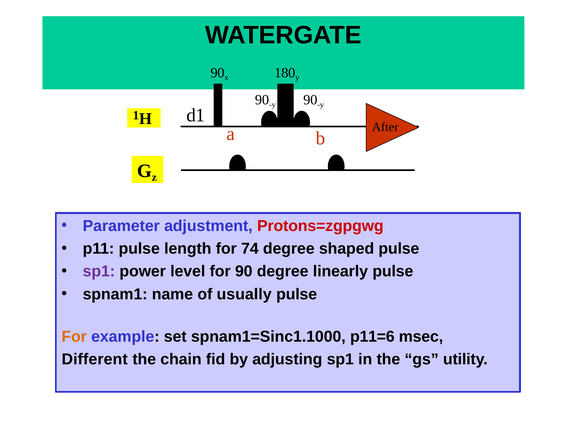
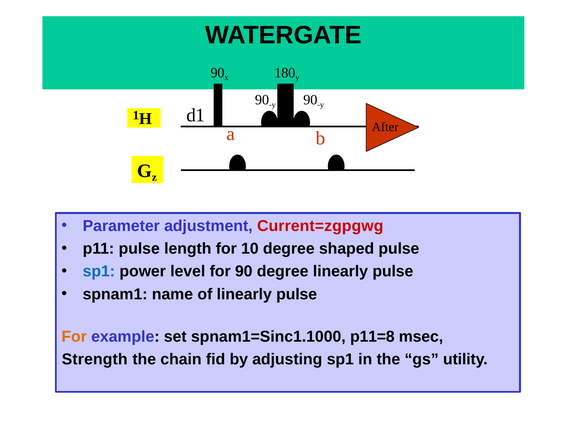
Protons=zgpgwg: Protons=zgpgwg -> Current=zgpgwg
74: 74 -> 10
sp1 at (99, 271) colour: purple -> blue
of usually: usually -> linearly
p11=6: p11=6 -> p11=8
Different: Different -> Strength
